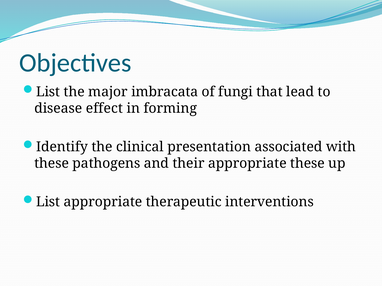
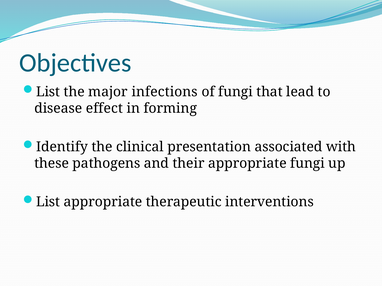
imbracata: imbracata -> infections
appropriate these: these -> fungi
